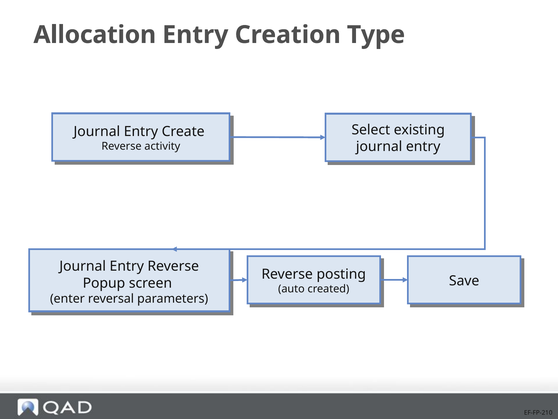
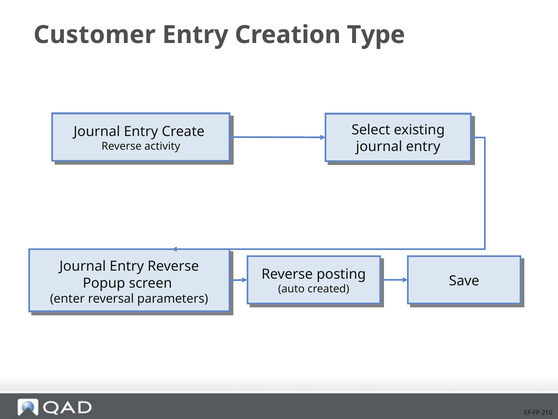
Allocation: Allocation -> Customer
